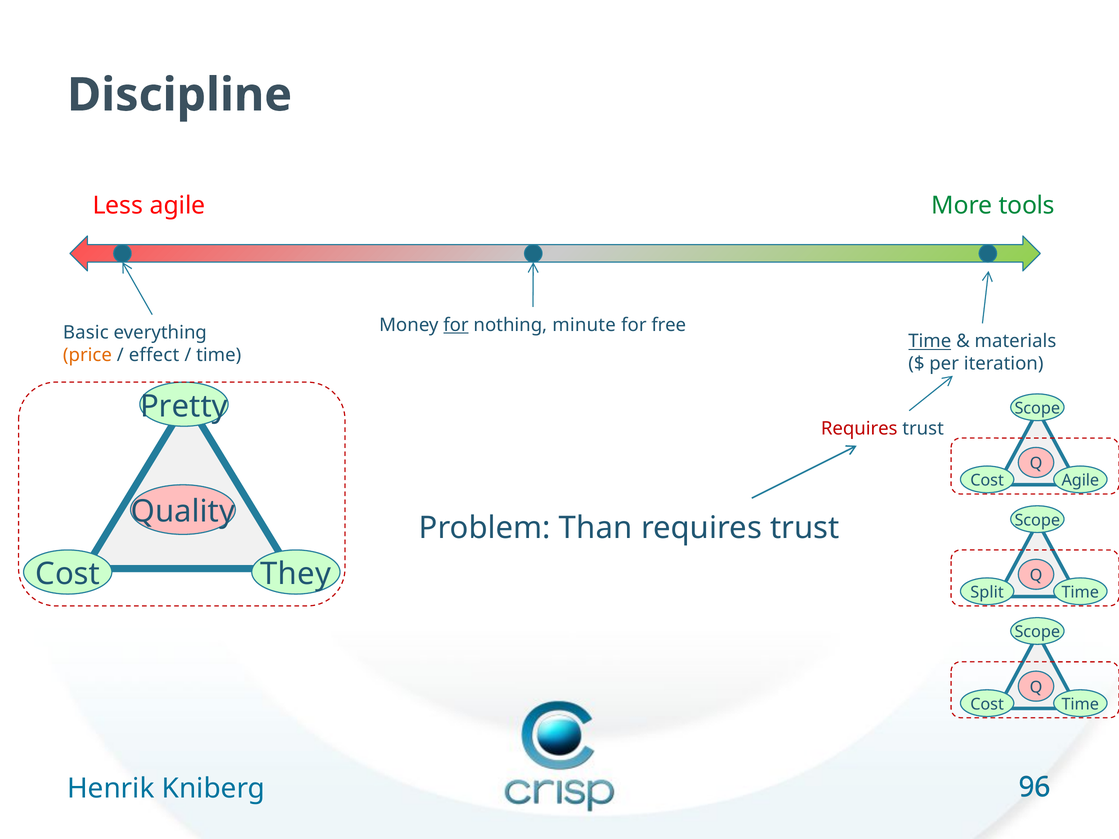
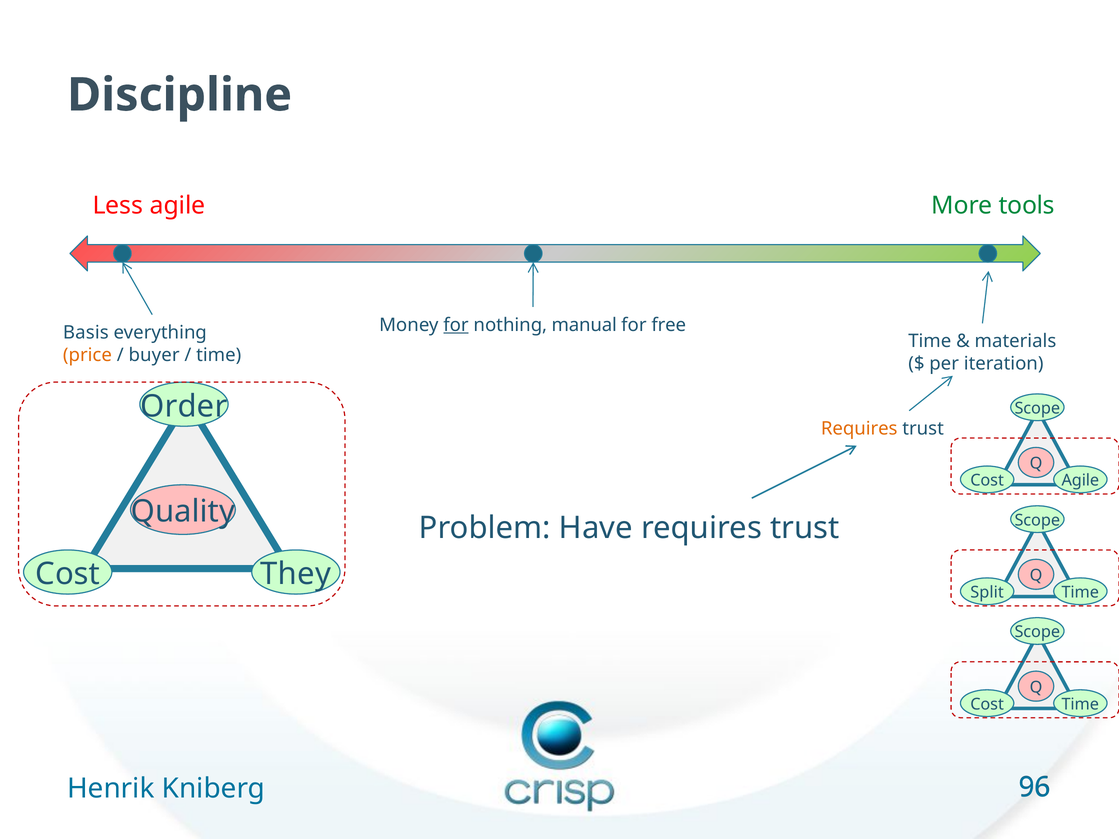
minute: minute -> manual
Basic: Basic -> Basis
Time at (930, 341) underline: present -> none
effect: effect -> buyer
Pretty: Pretty -> Order
Requires at (859, 429) colour: red -> orange
Than: Than -> Have
